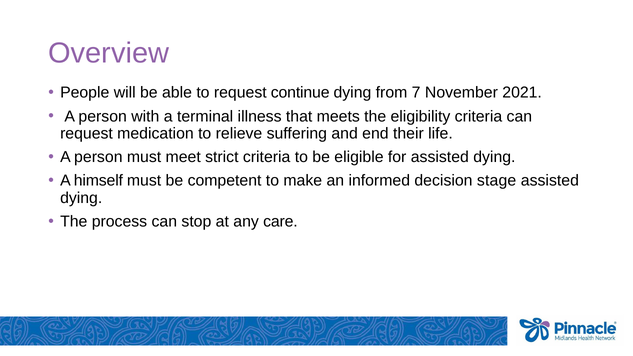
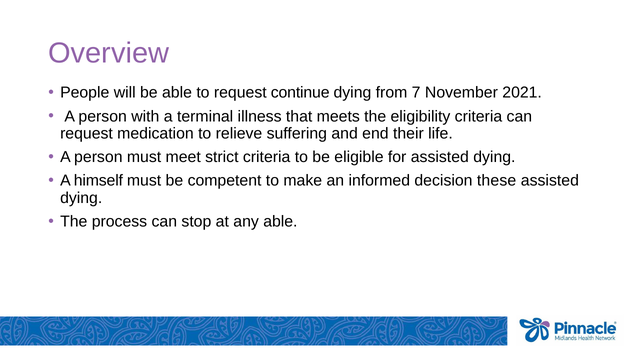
stage: stage -> these
any care: care -> able
